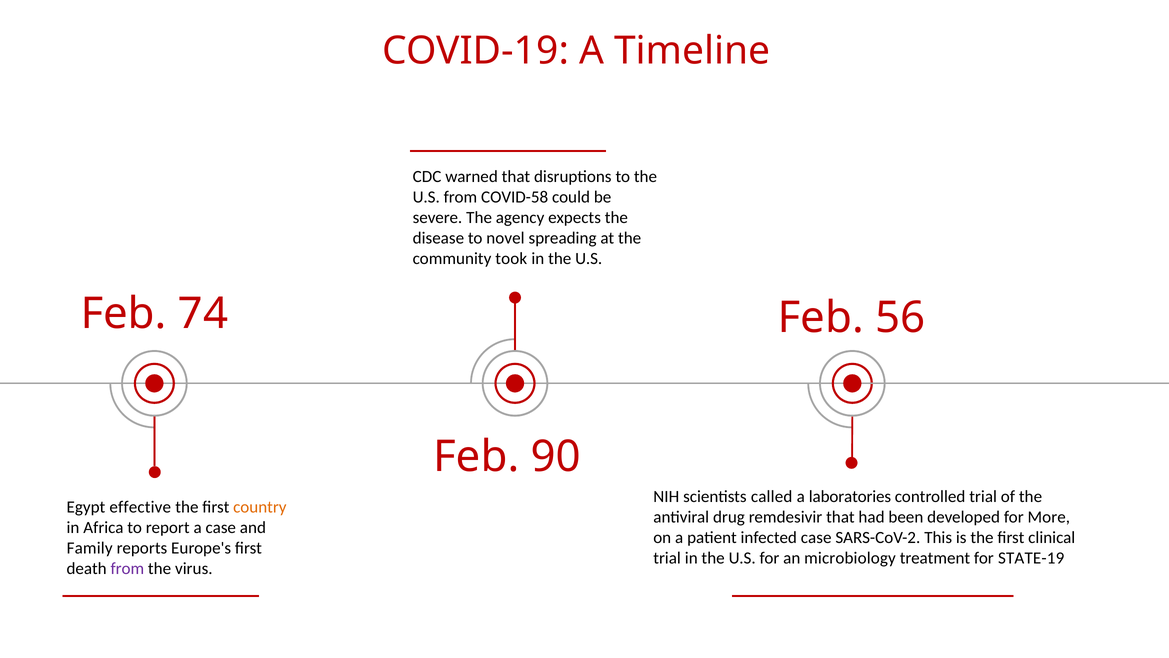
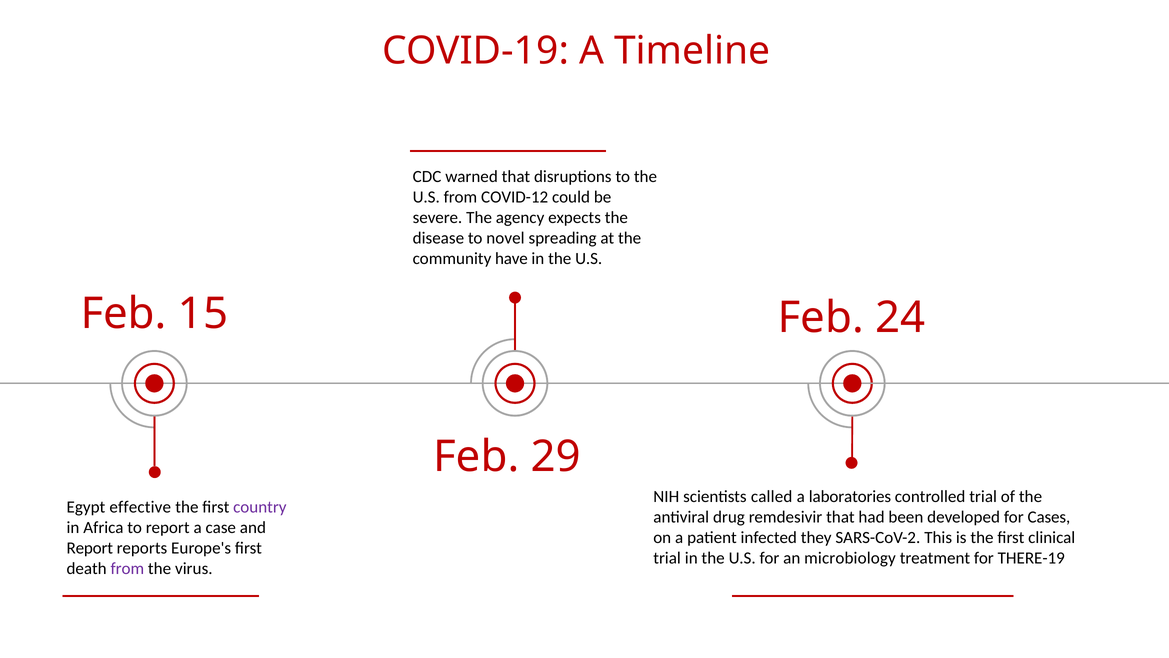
COVID-58: COVID-58 -> COVID-12
took: took -> have
74: 74 -> 15
56: 56 -> 24
90: 90 -> 29
country colour: orange -> purple
More: More -> Cases
infected case: case -> they
Family at (90, 548): Family -> Report
STATE-19: STATE-19 -> THERE-19
